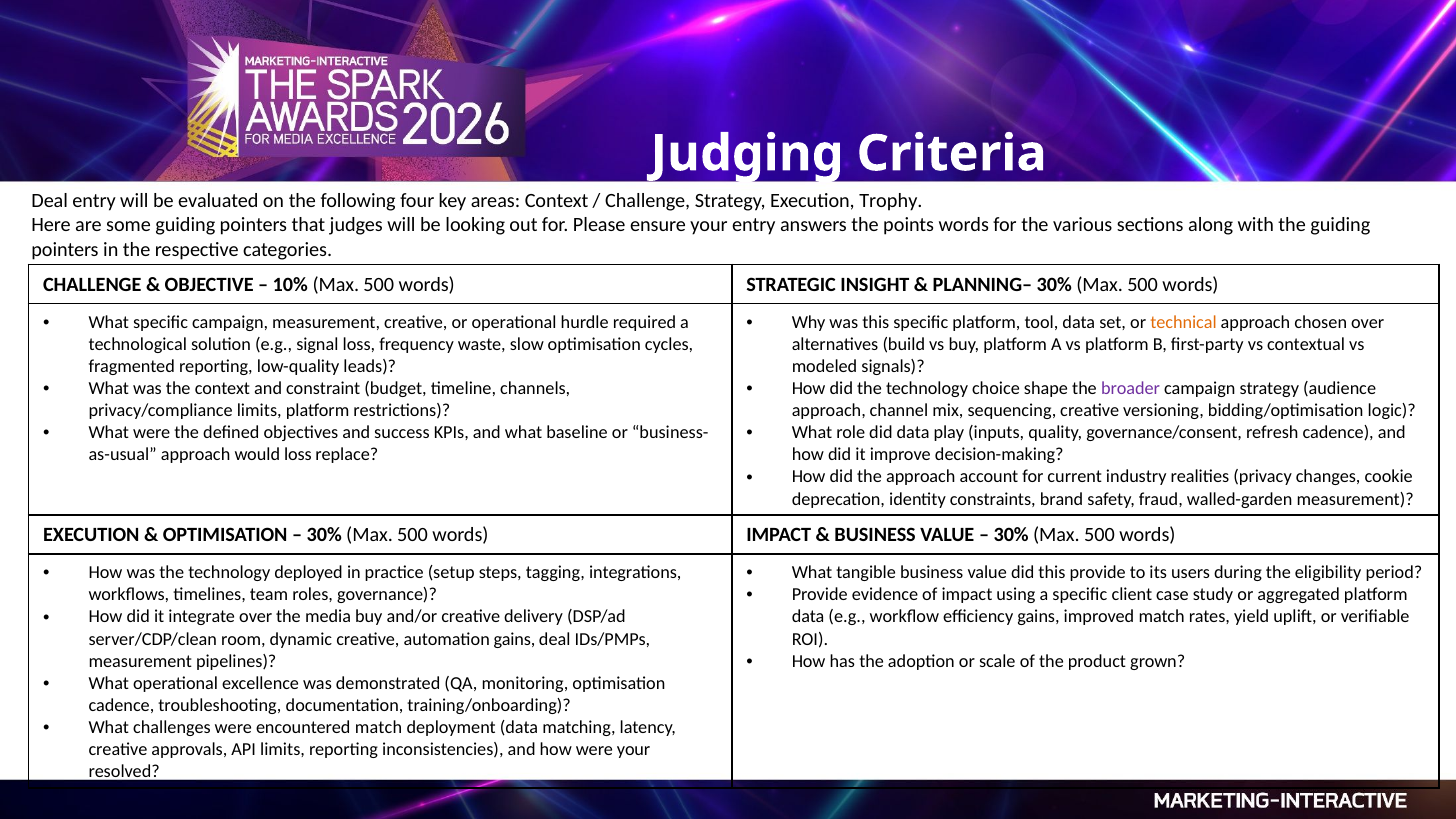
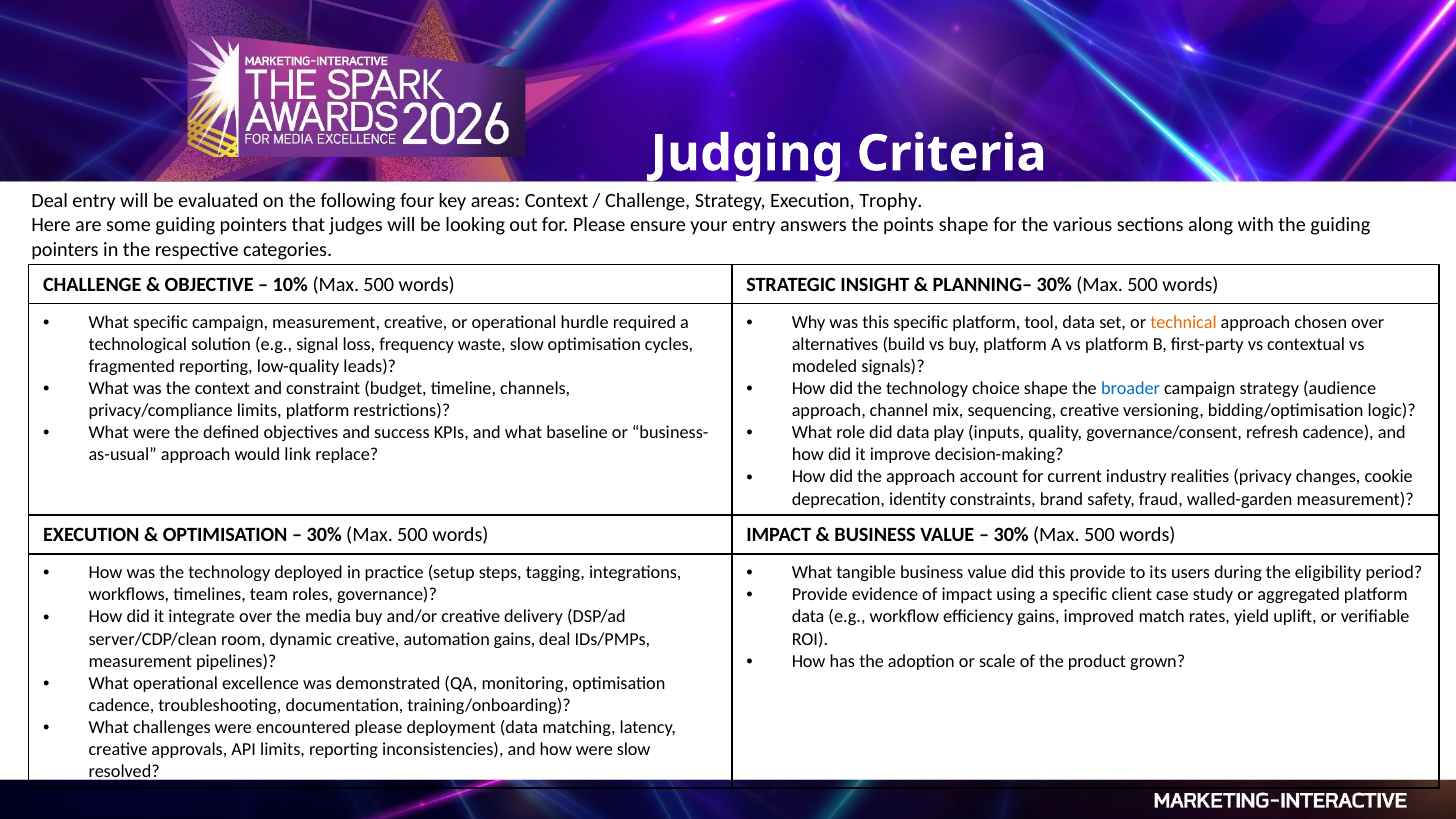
points words: words -> shape
broader colour: purple -> blue
would loss: loss -> link
encountered match: match -> please
were your: your -> slow
